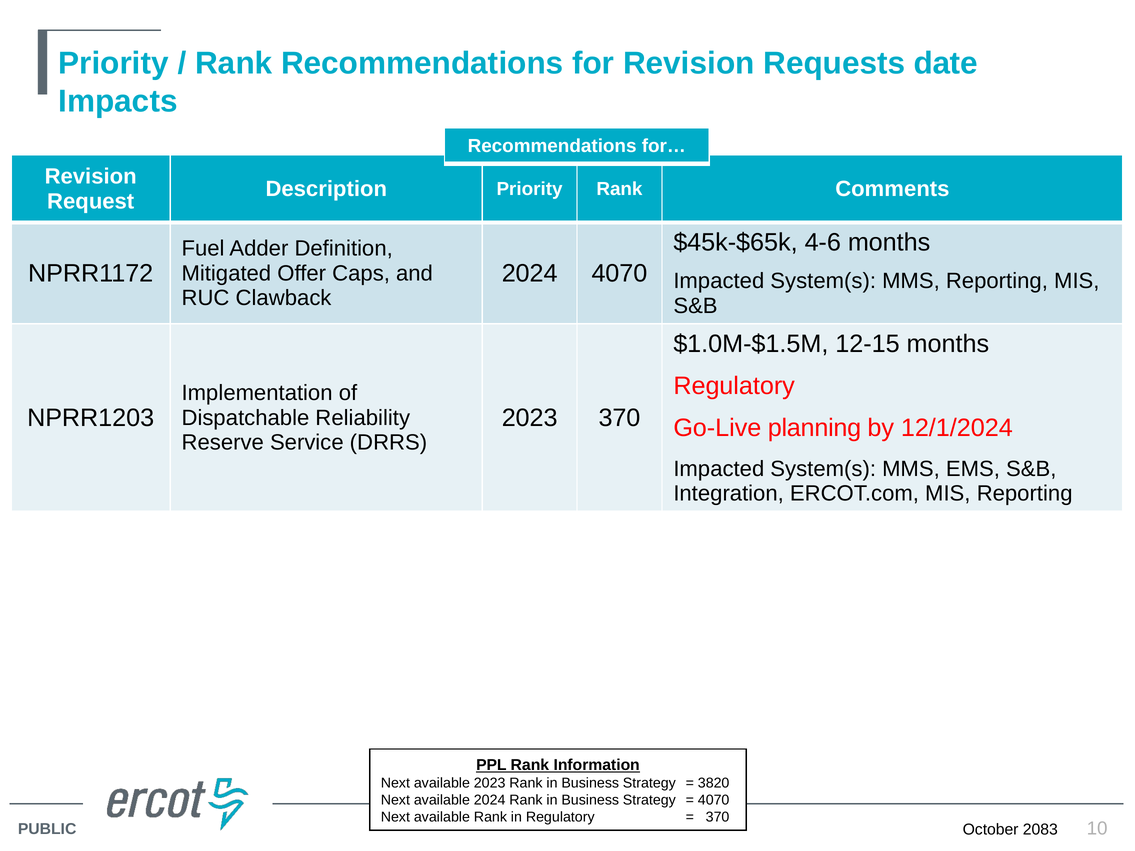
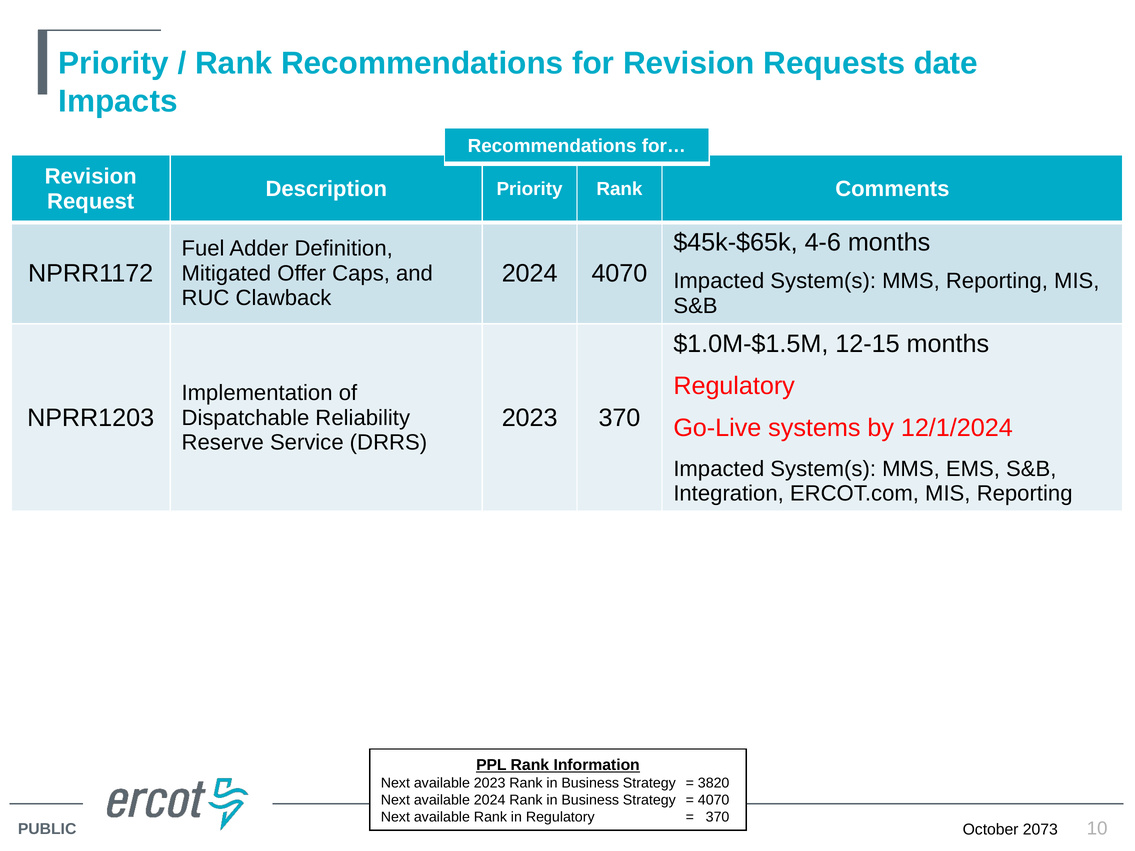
planning: planning -> systems
2083: 2083 -> 2073
